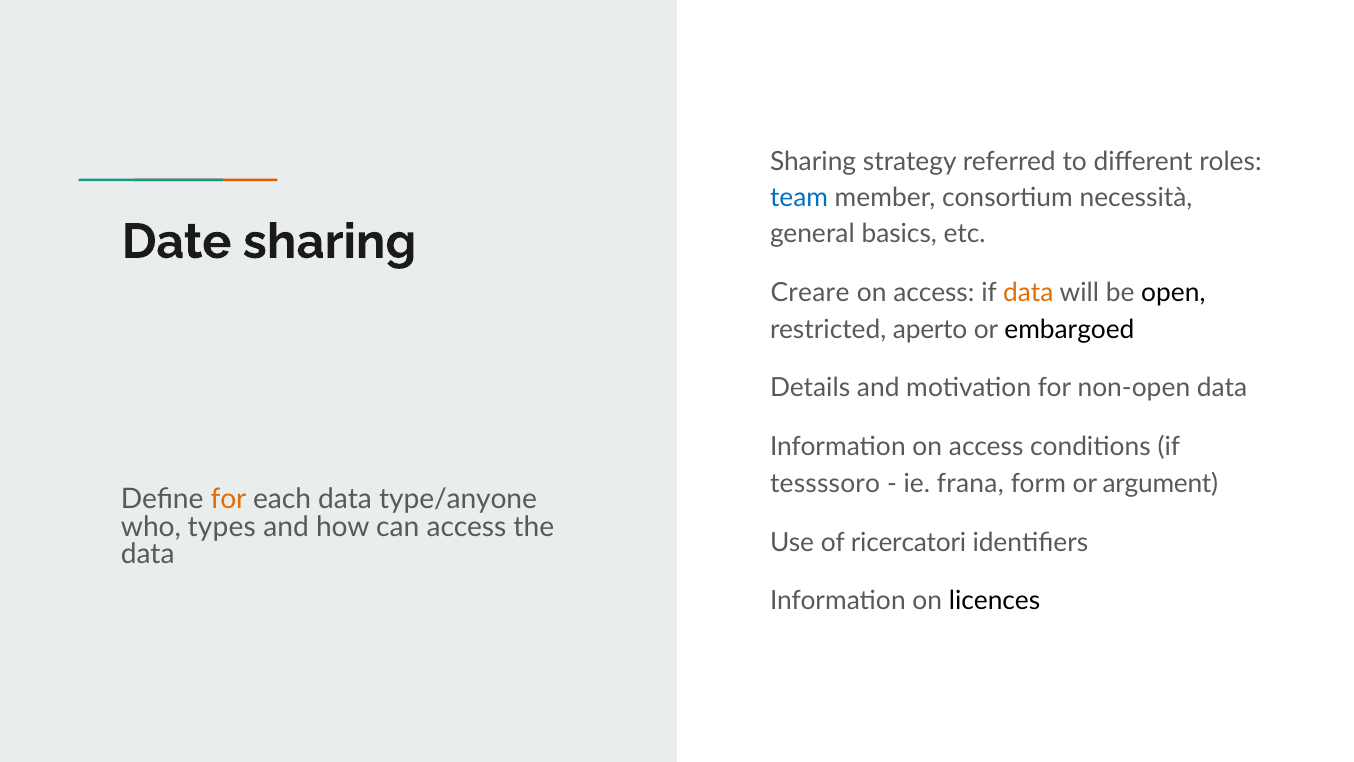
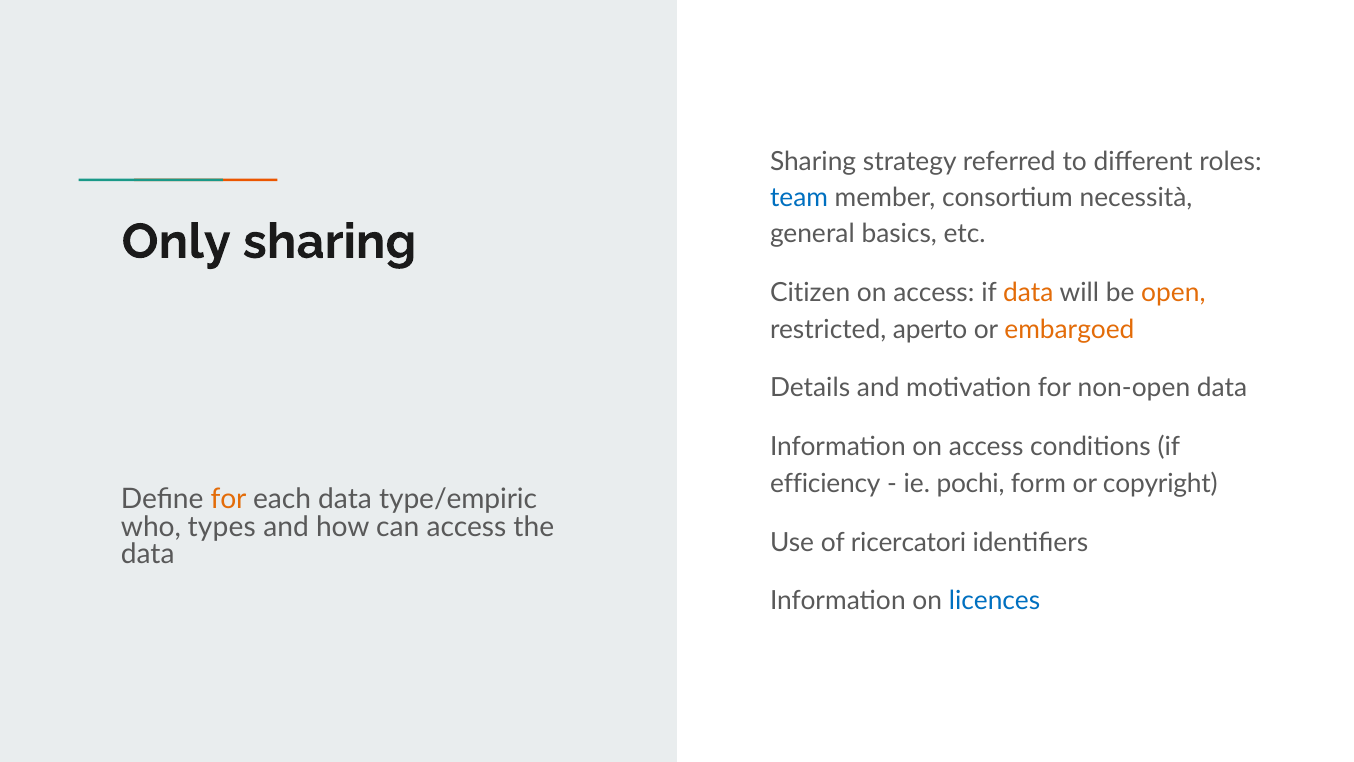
Date: Date -> Only
Creare: Creare -> Citizen
open colour: black -> orange
embargoed colour: black -> orange
tessssoro: tessssoro -> efficiency
frana: frana -> pochi
argument: argument -> copyright
type/anyone: type/anyone -> type/empiric
licences colour: black -> blue
